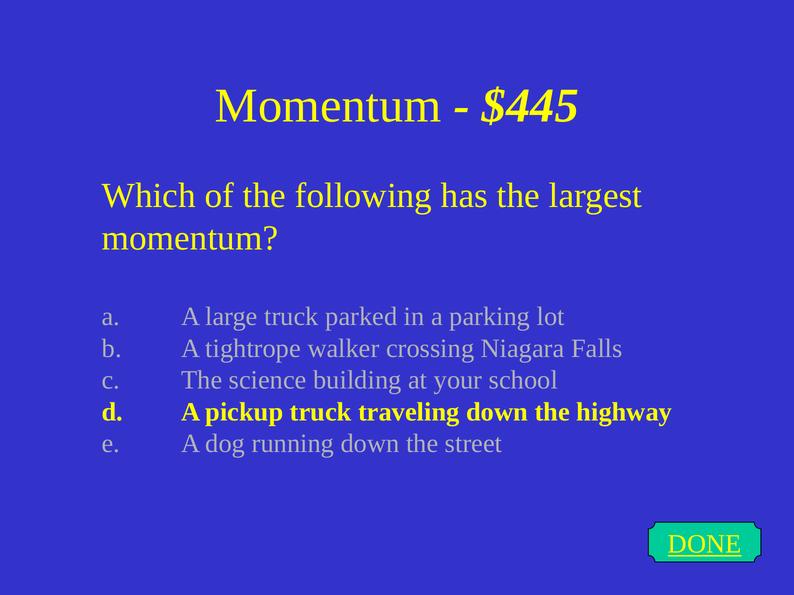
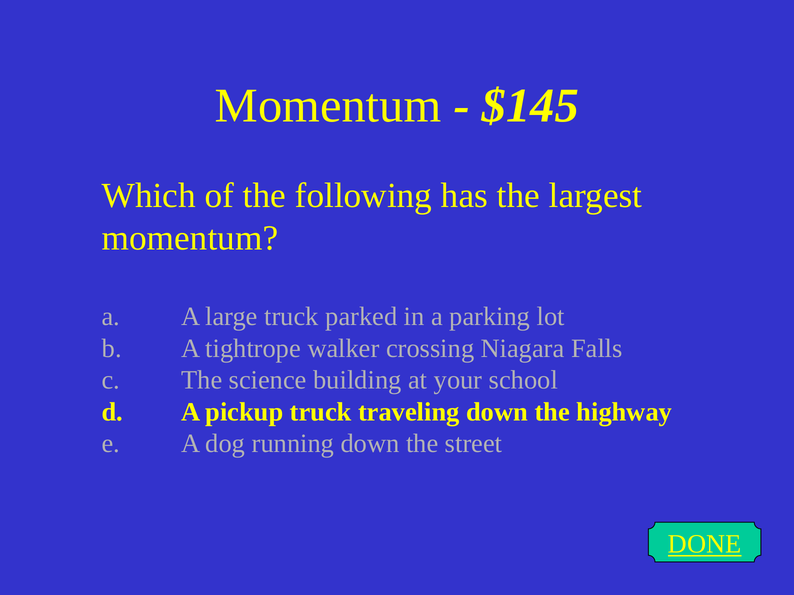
$445: $445 -> $145
